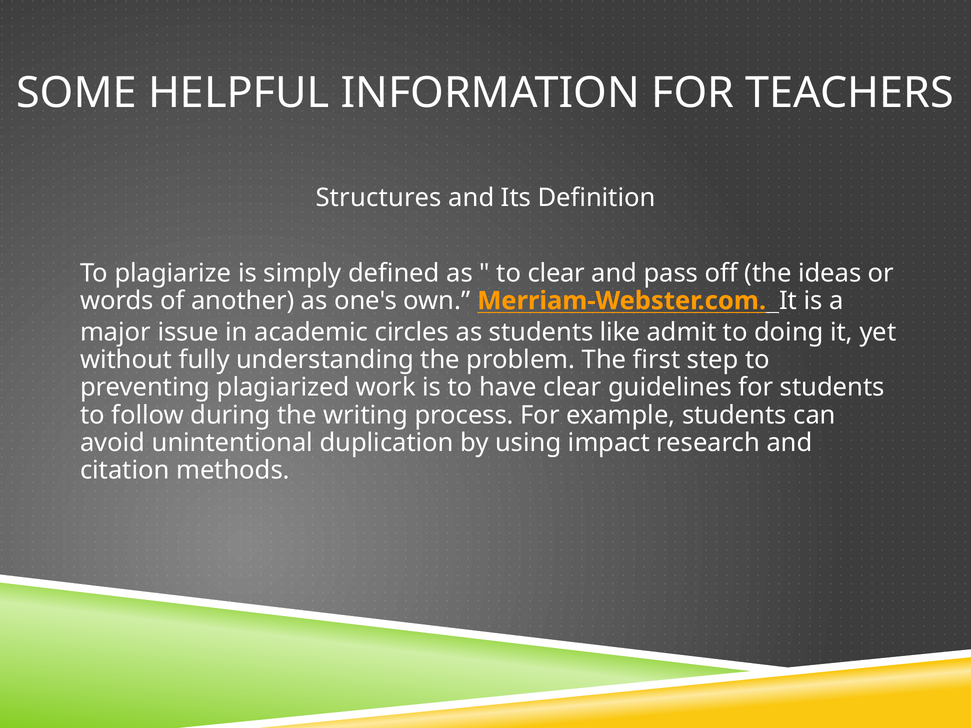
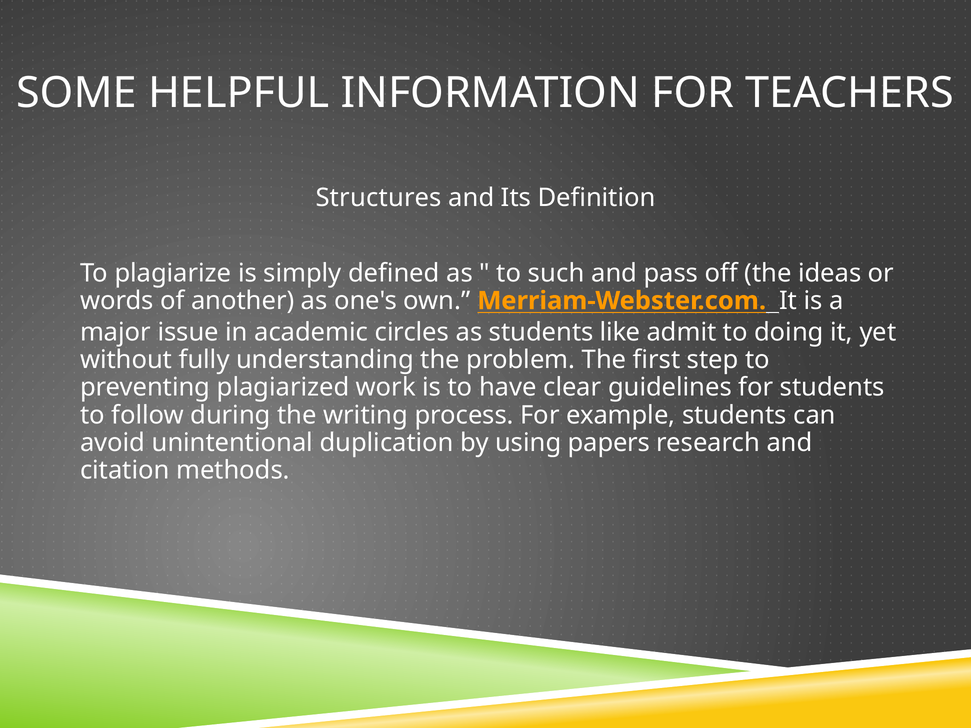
to clear: clear -> such
impact: impact -> papers
